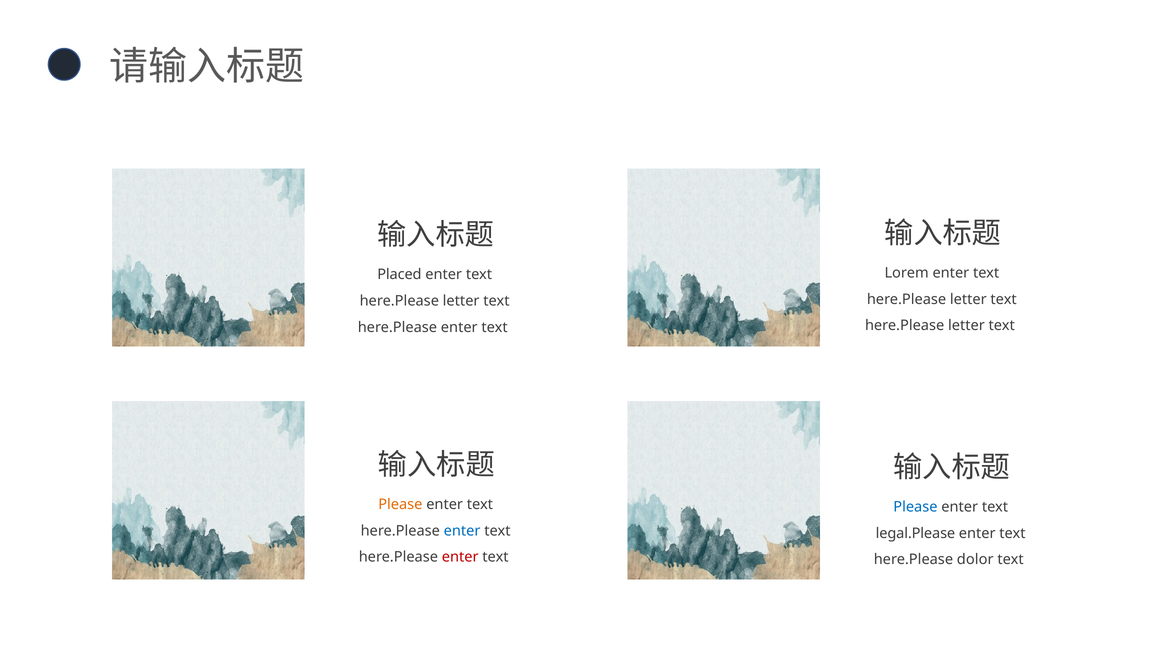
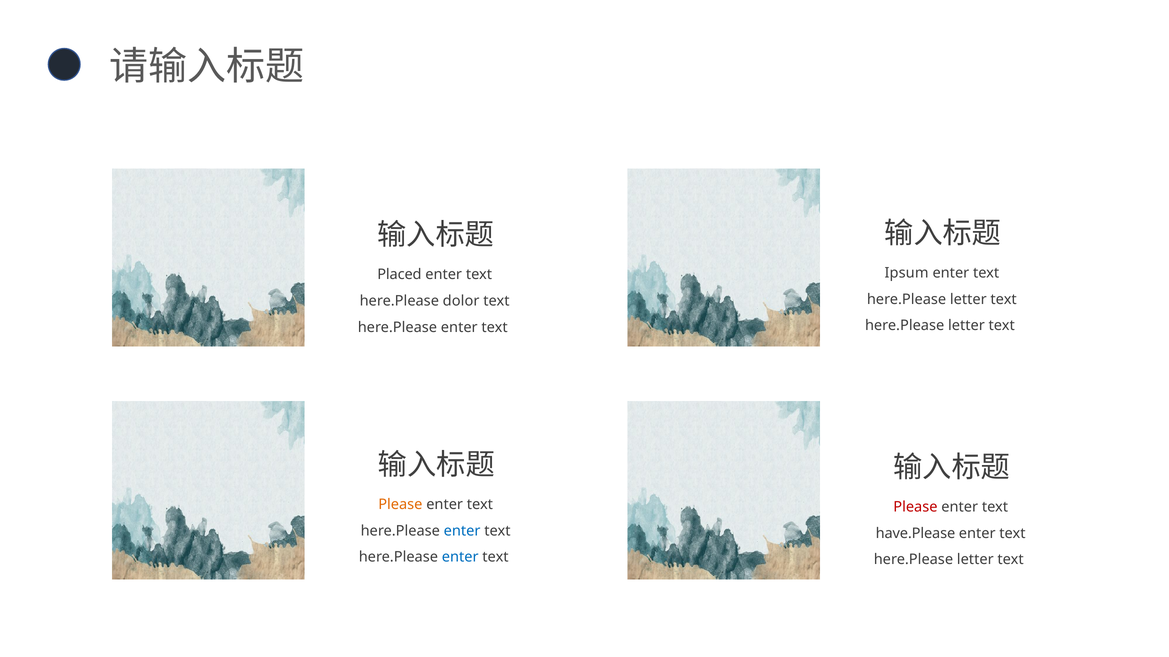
Lorem: Lorem -> Ipsum
letter at (461, 301): letter -> dolor
Please at (915, 507) colour: blue -> red
legal.Please: legal.Please -> have.Please
enter at (460, 558) colour: red -> blue
dolor at (975, 560): dolor -> letter
